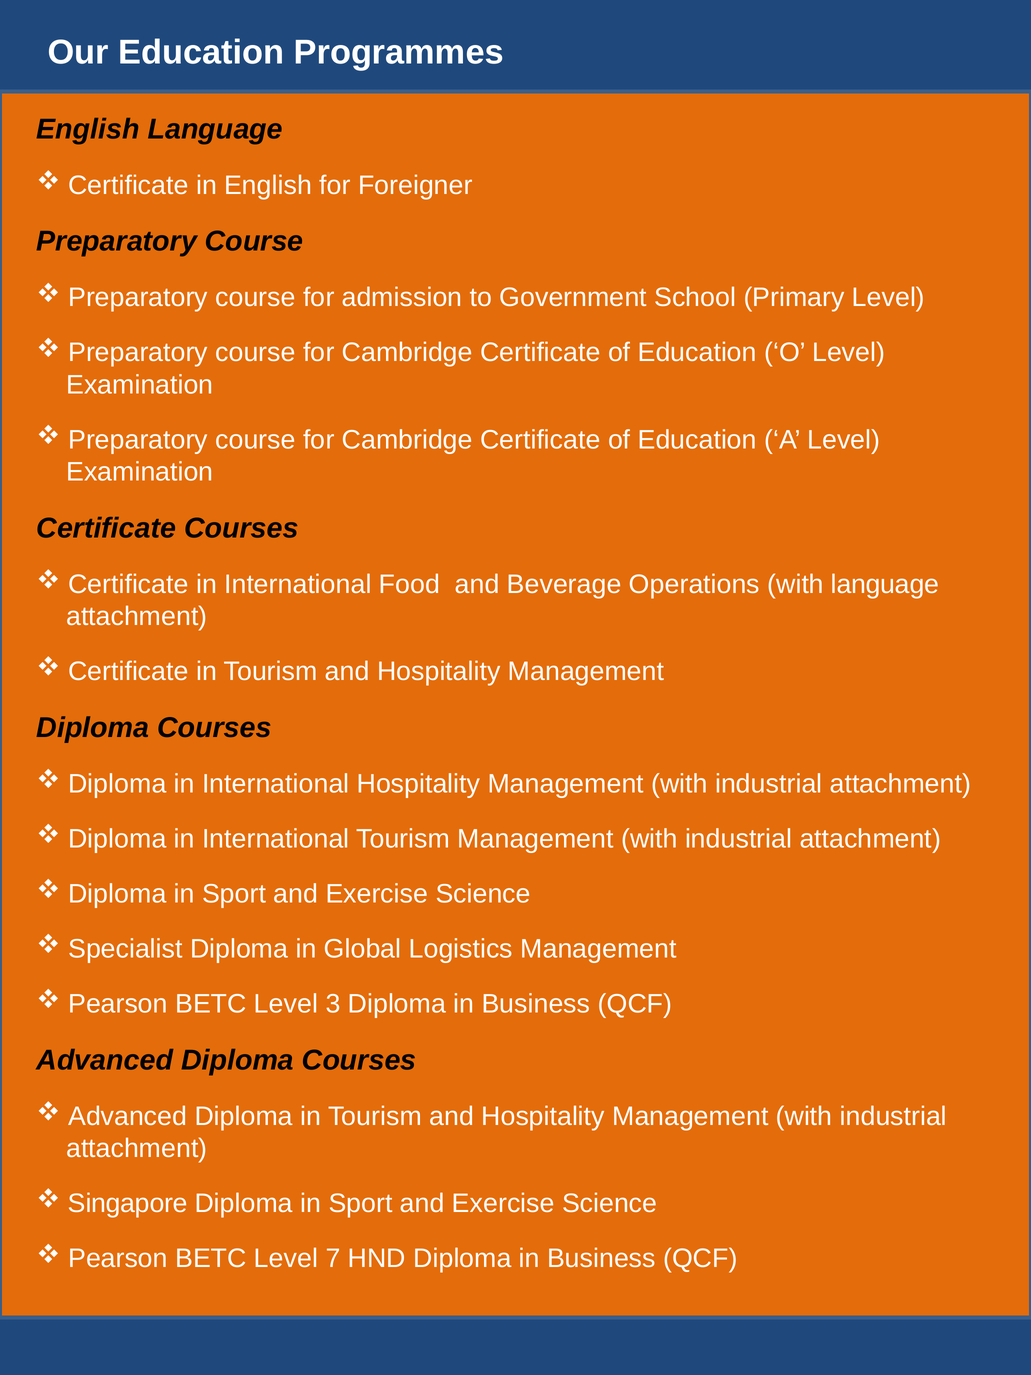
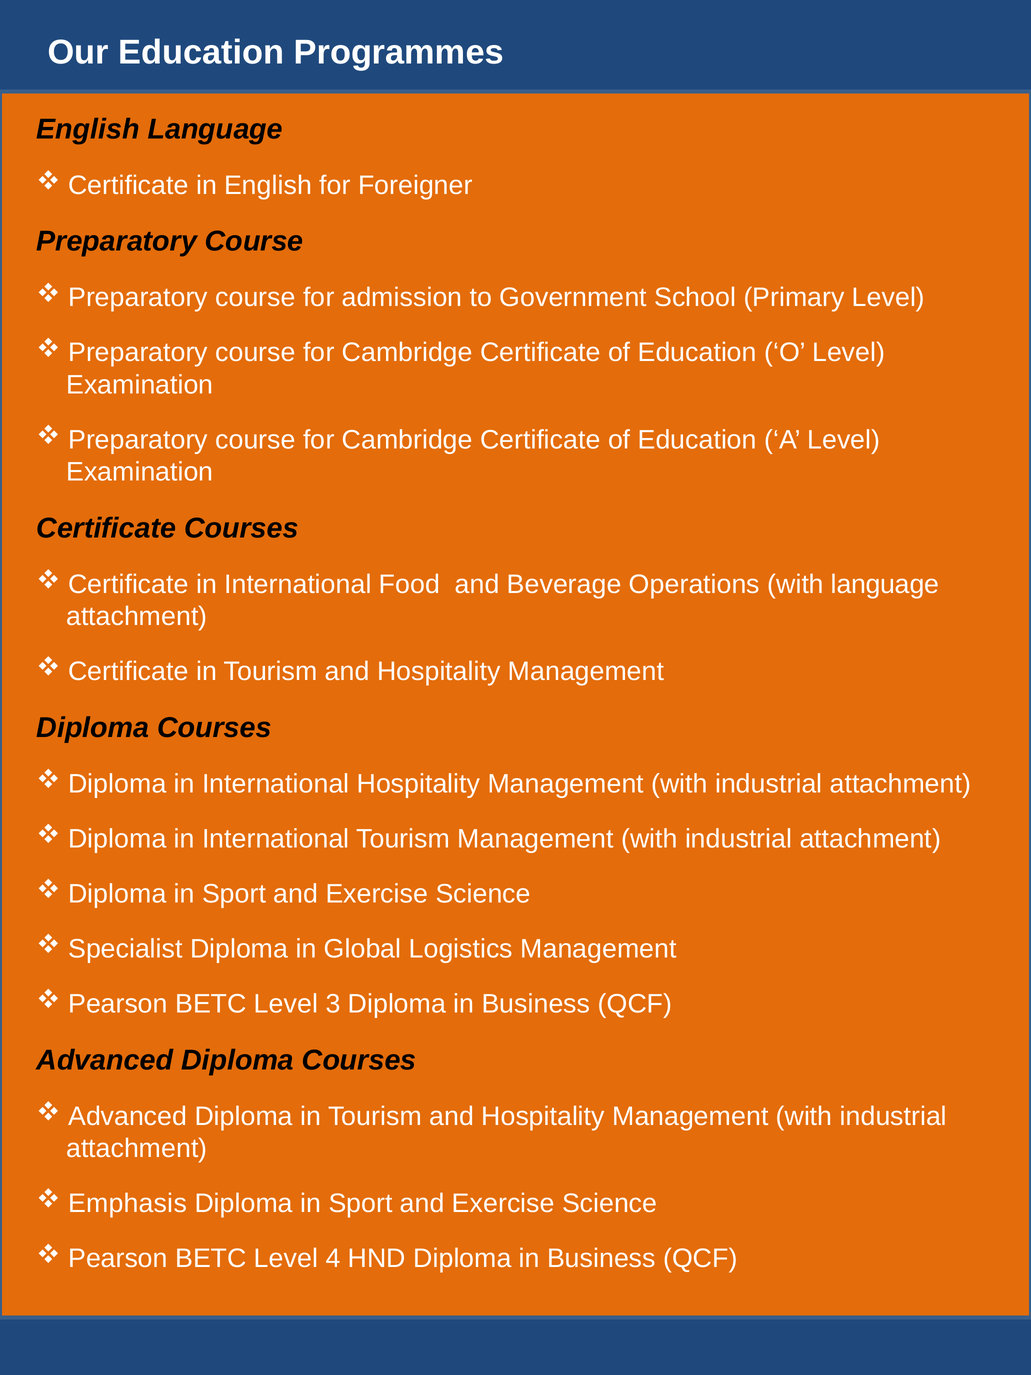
Singapore: Singapore -> Emphasis
7: 7 -> 4
